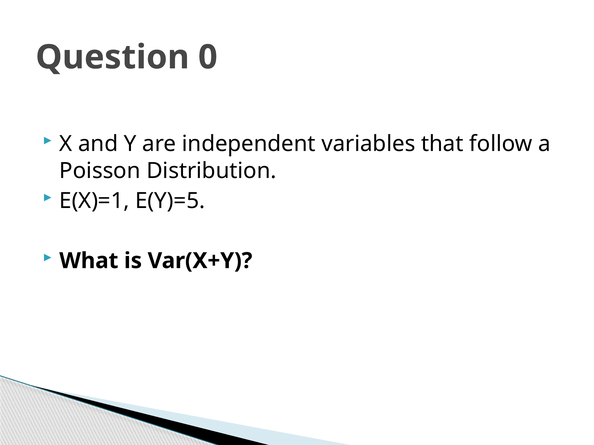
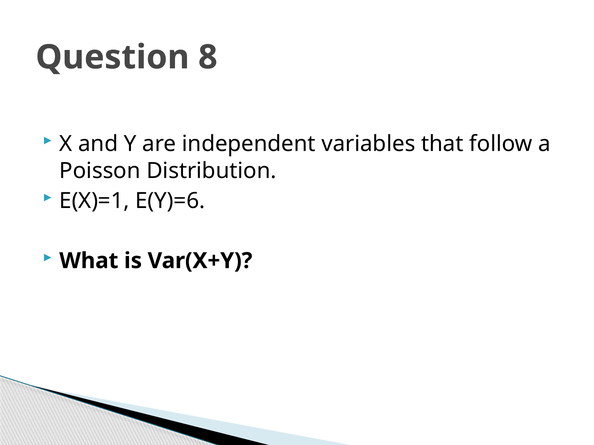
0: 0 -> 8
E(Y)=5: E(Y)=5 -> E(Y)=6
